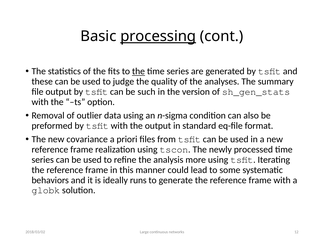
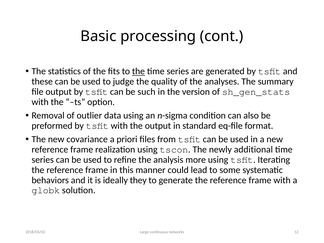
processing underline: present -> none
processed: processed -> additional
runs: runs -> they
